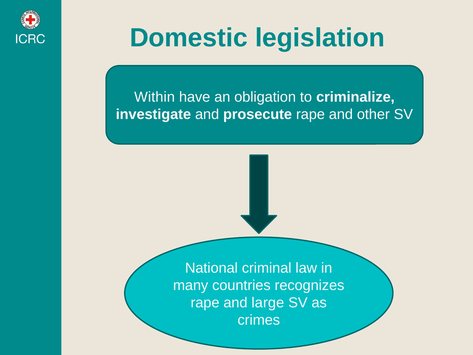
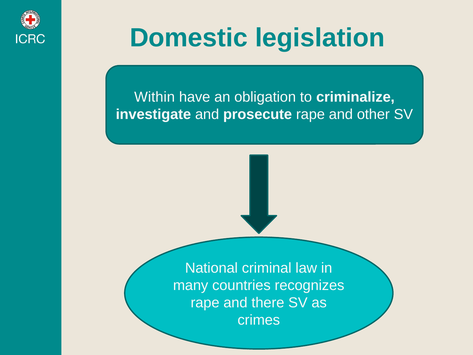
large: large -> there
